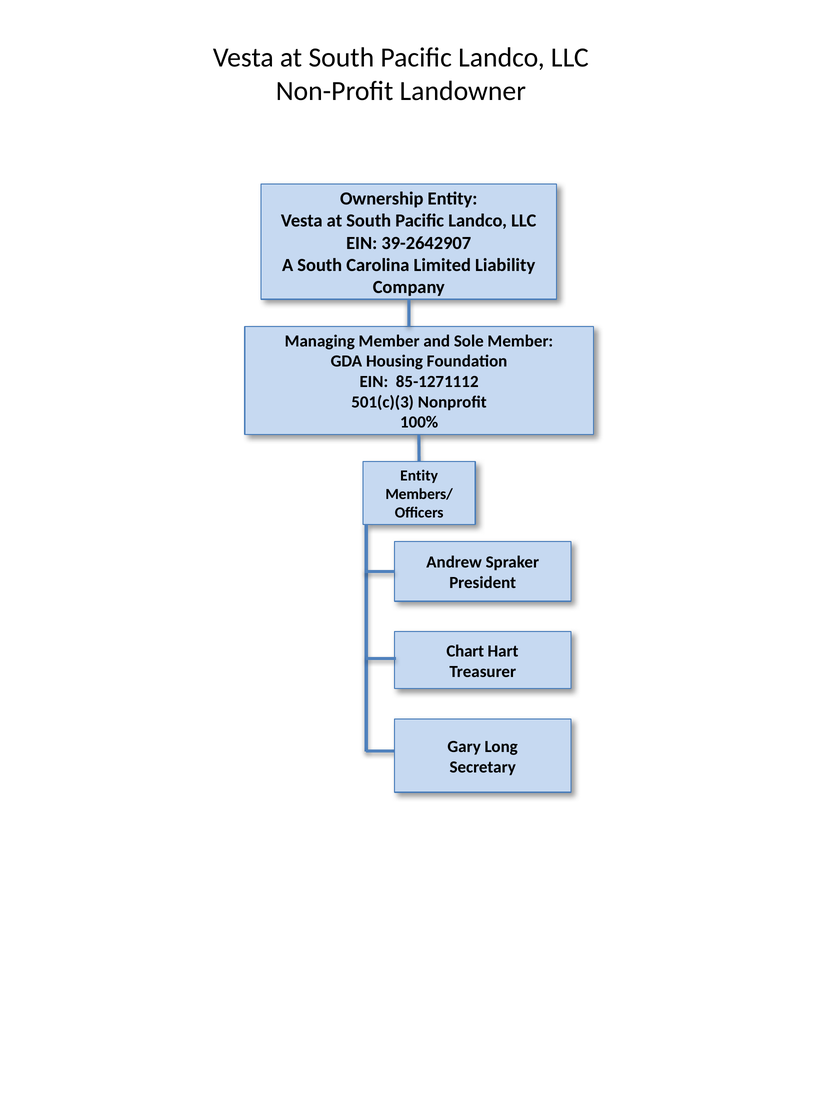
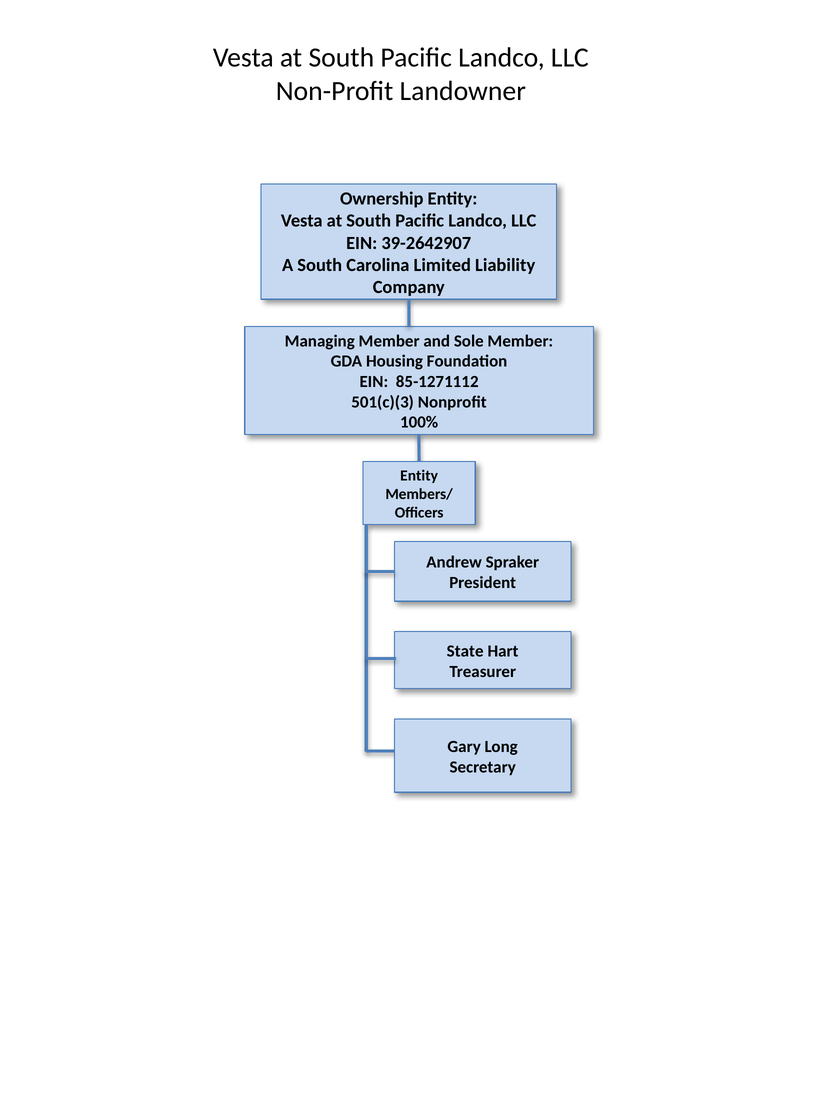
Chart: Chart -> State
